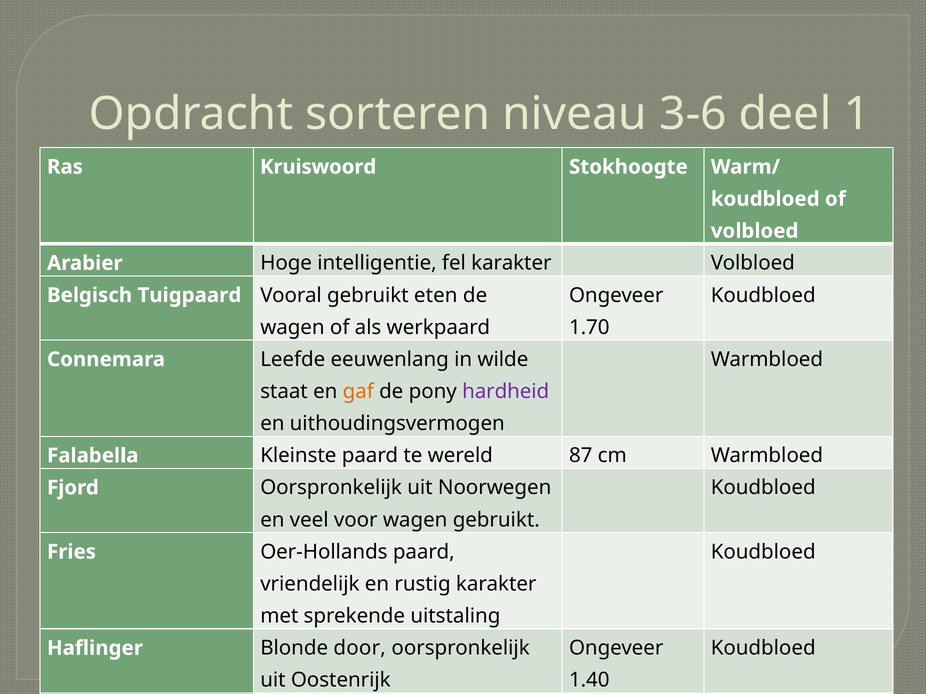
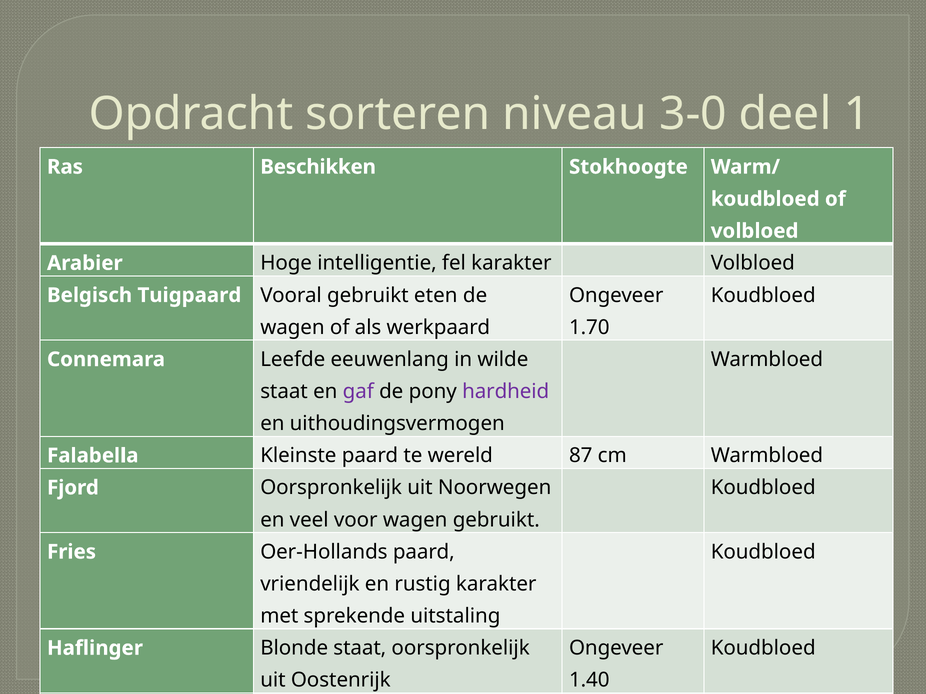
3-6: 3-6 -> 3-0
Ras Kruiswoord: Kruiswoord -> Beschikken
gaf colour: orange -> purple
Blonde door: door -> staat
